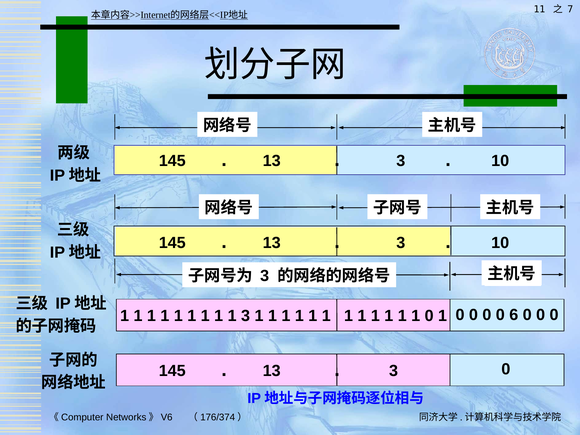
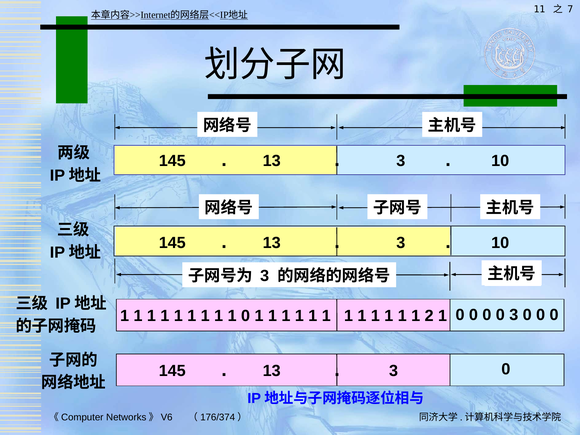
1 1 3: 3 -> 0
1 1 0: 0 -> 2
0 6: 6 -> 3
